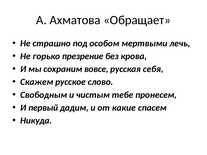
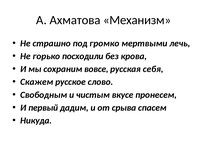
Обращает: Обращает -> Механизм
особом: особом -> громко
презрение: презрение -> посходили
тебе: тебе -> вкусе
какие: какие -> срыва
